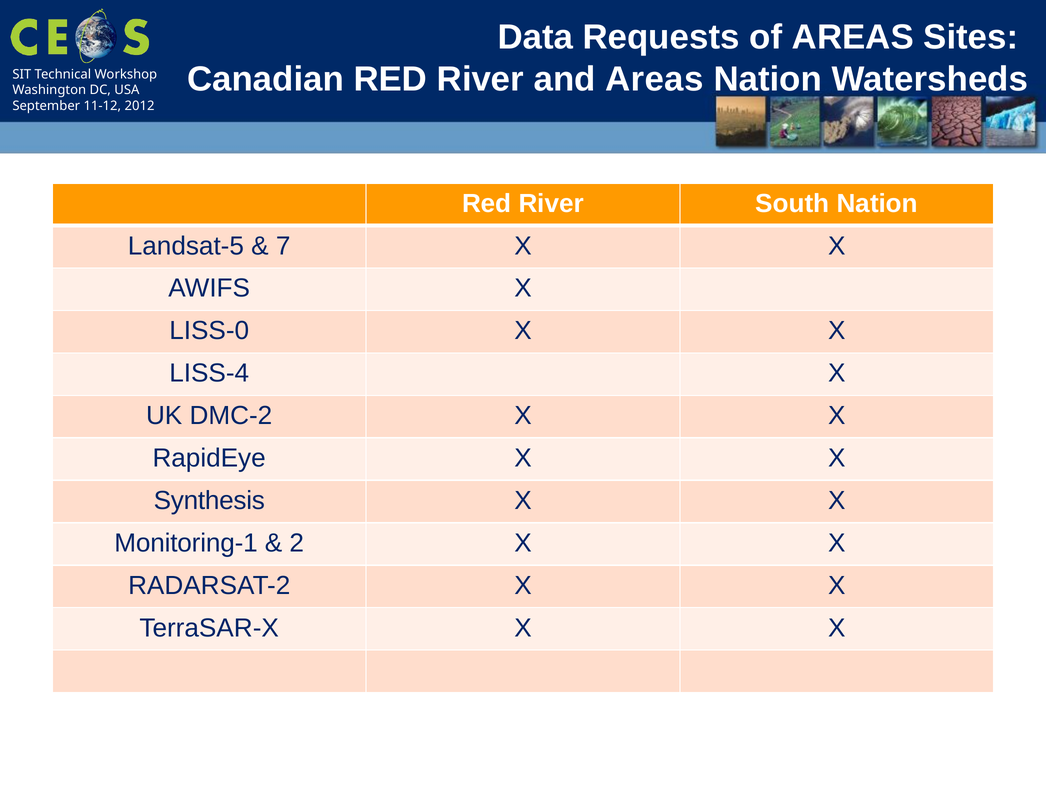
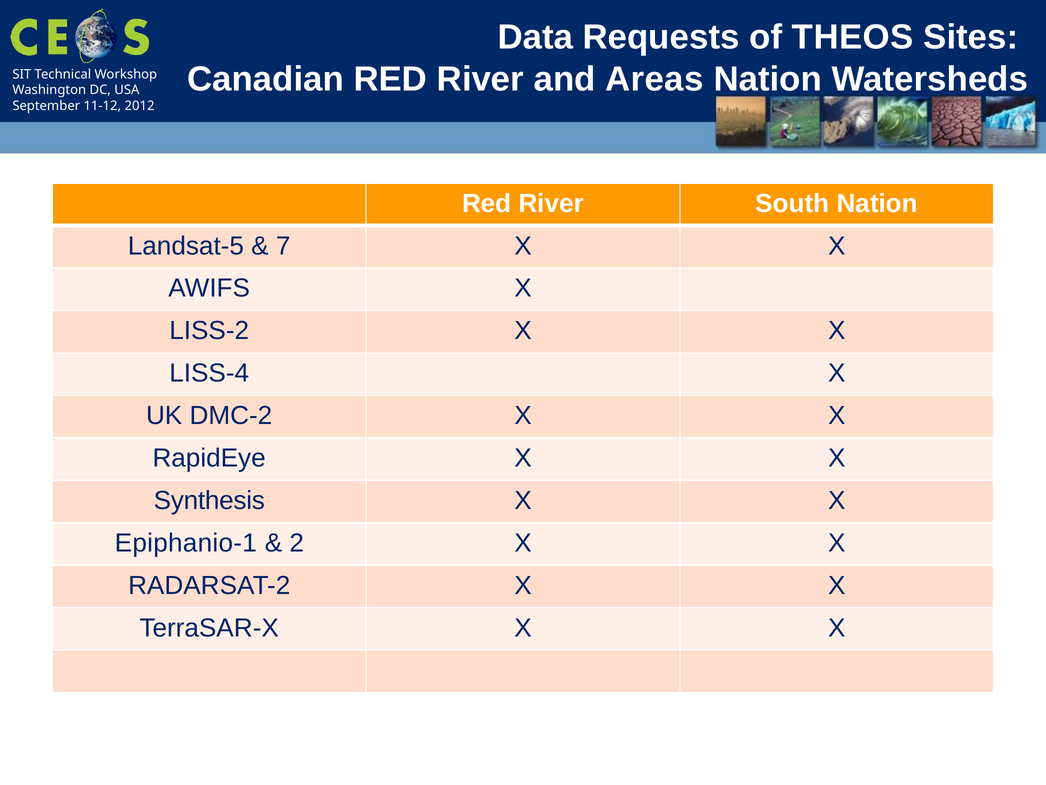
of AREAS: AREAS -> THEOS
LISS-0: LISS-0 -> LISS-2
Monitoring-1: Monitoring-1 -> Epiphanio-1
